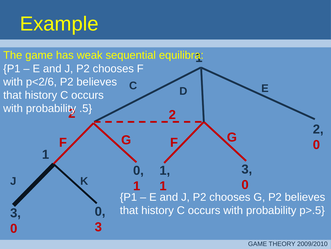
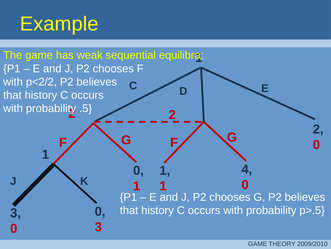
p<2/6: p<2/6 -> p<2/2
3 at (247, 169): 3 -> 4
